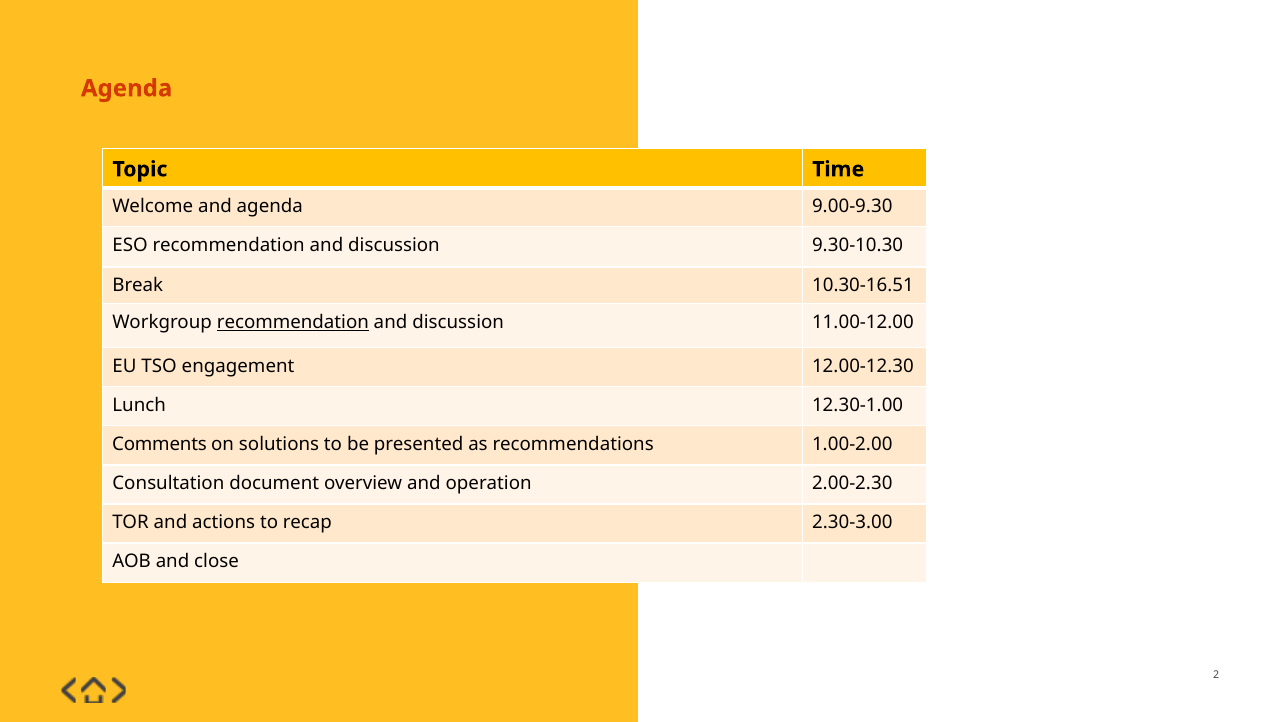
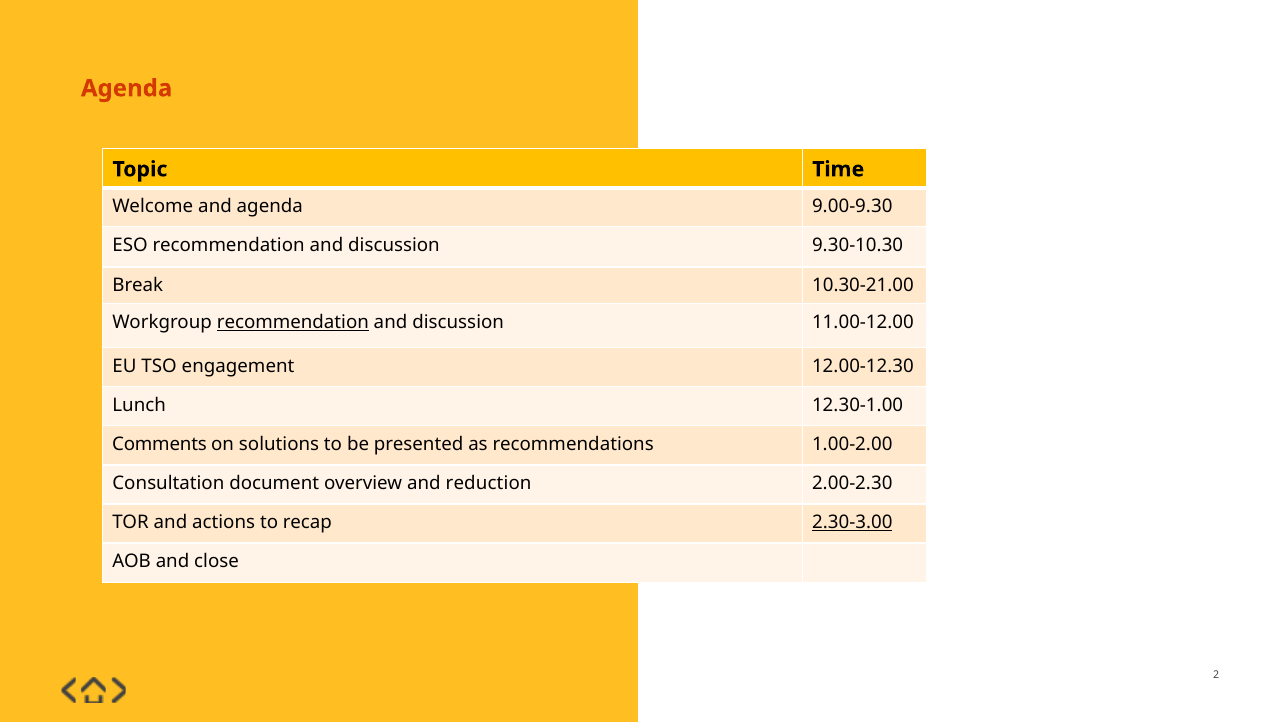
10.30-16.51: 10.30-16.51 -> 10.30-21.00
operation: operation -> reduction
2.30-3.00 underline: none -> present
